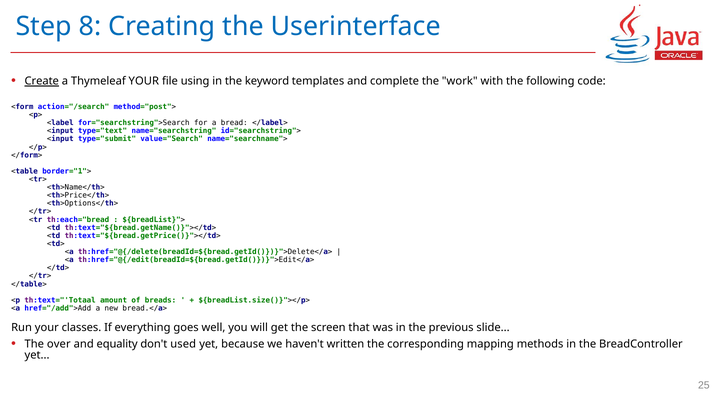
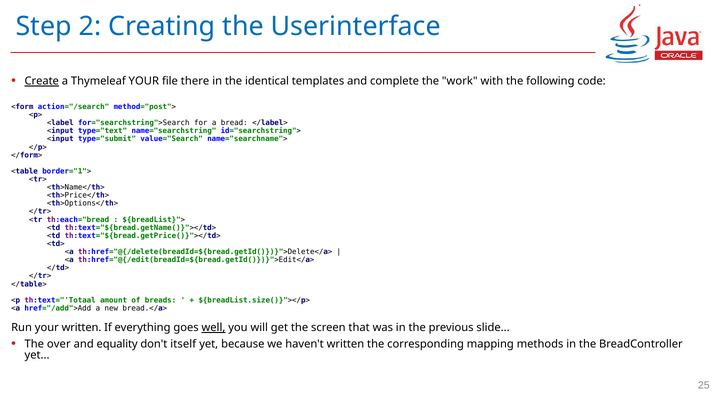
8: 8 -> 2
using: using -> there
keyword: keyword -> identical
your classes: classes -> written
well underline: none -> present
used: used -> itself
